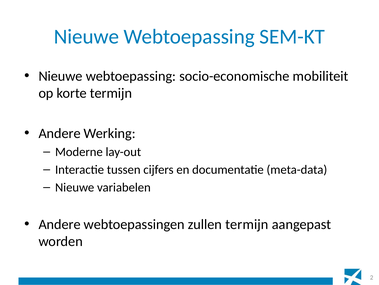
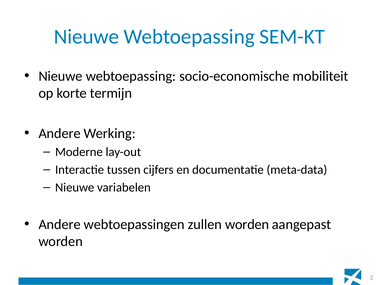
zullen termijn: termijn -> worden
